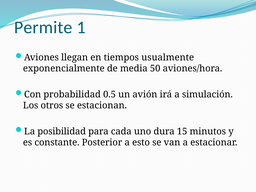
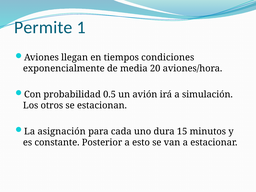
usualmente: usualmente -> condiciones
50: 50 -> 20
posibilidad: posibilidad -> asignación
